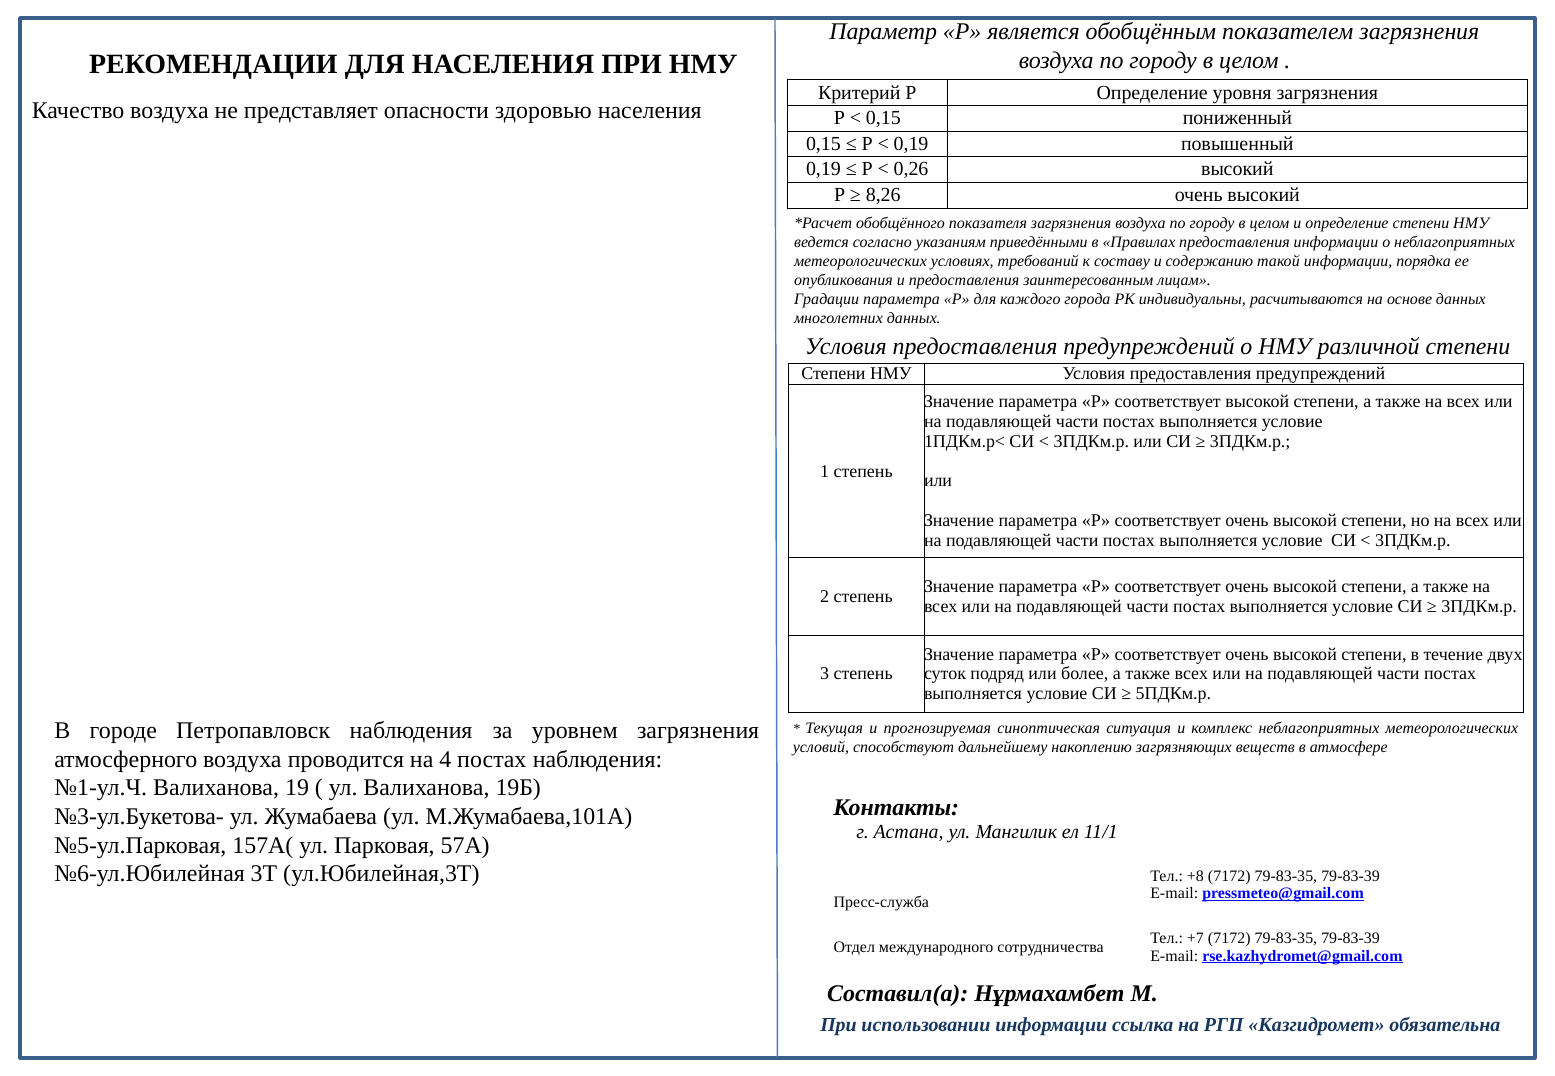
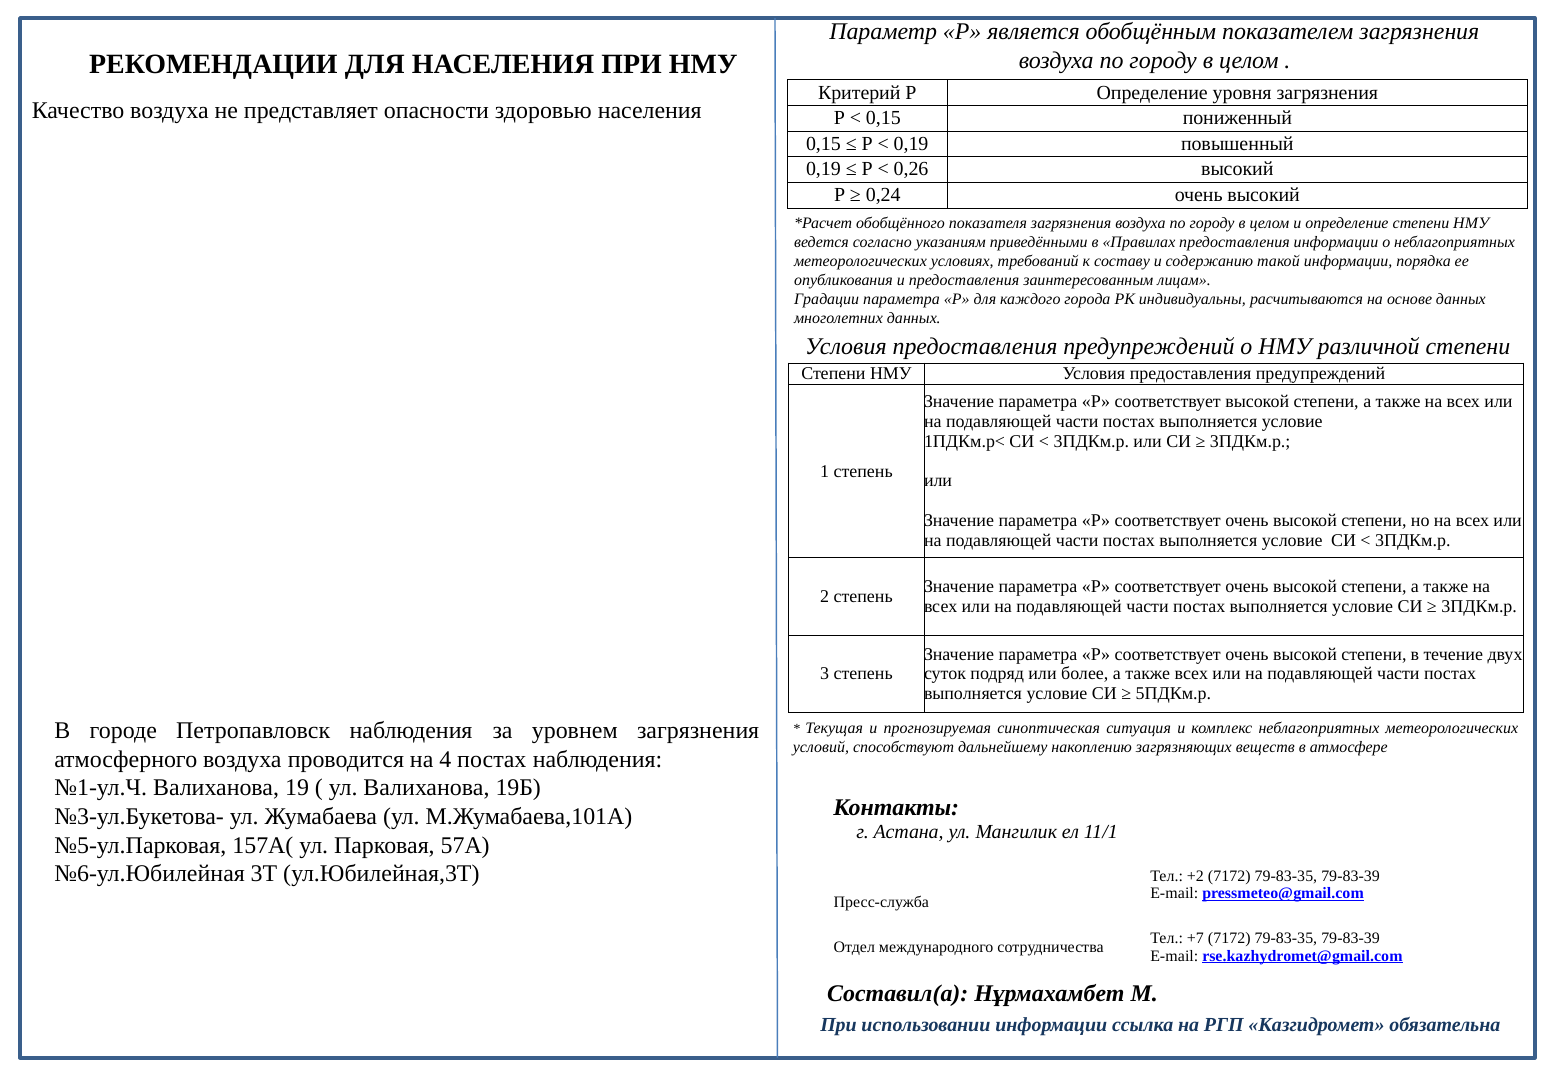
8,26: 8,26 -> 0,24
+8: +8 -> +2
